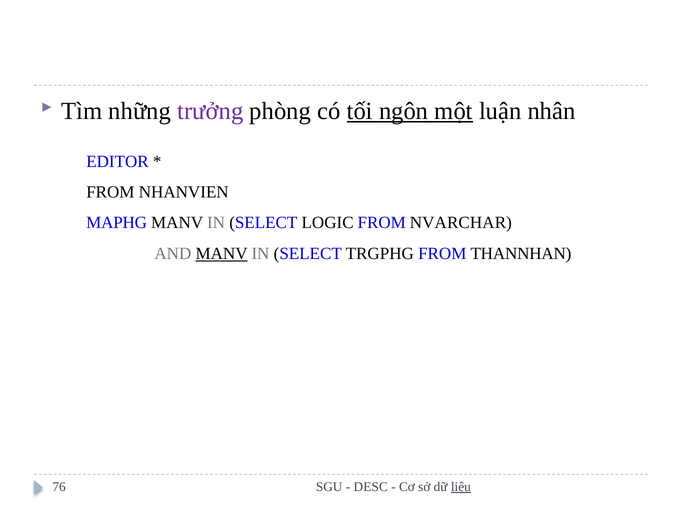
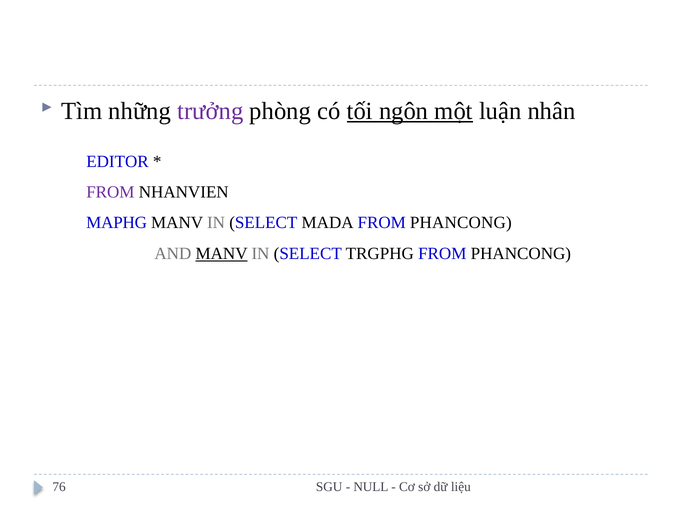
FROM at (110, 192) colour: black -> purple
LOGIC: LOGIC -> MADA
NVARCHAR at (461, 223): NVARCHAR -> PHANCONG
TRGPHG FROM THANNHAN: THANNHAN -> PHANCONG
DESC: DESC -> NULL
liệu underline: present -> none
